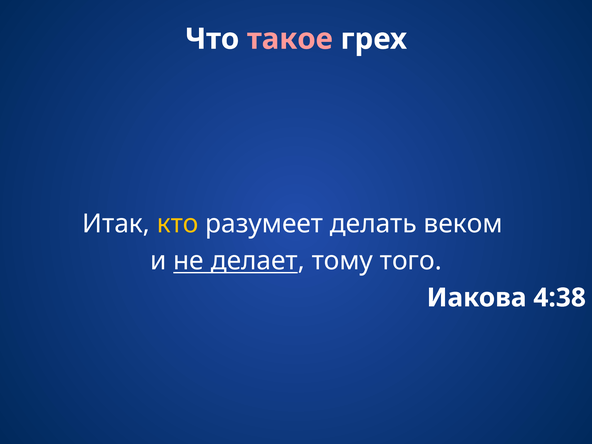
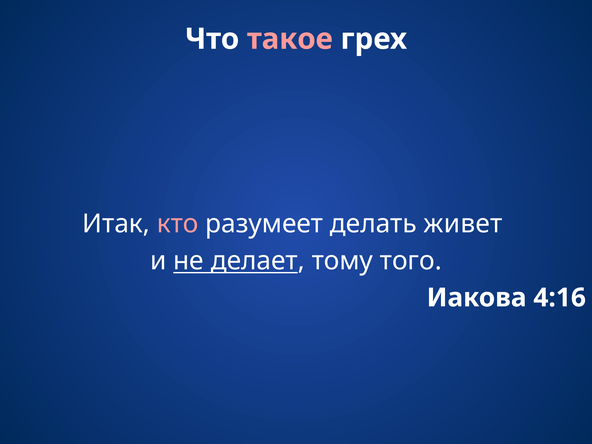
кто colour: yellow -> pink
веком: веком -> живет
4:38: 4:38 -> 4:16
